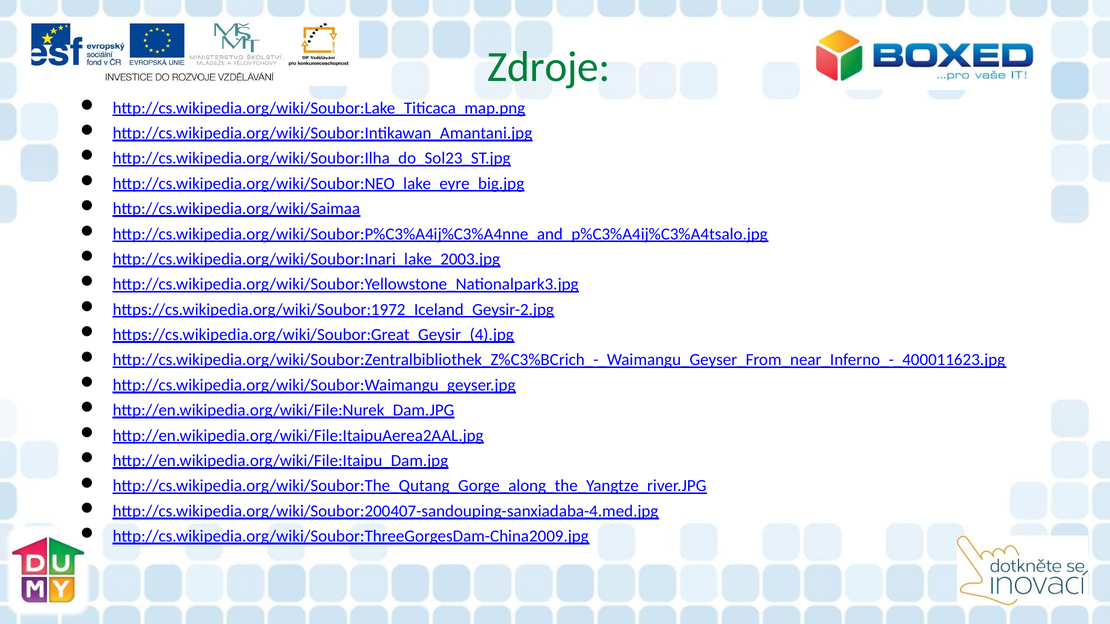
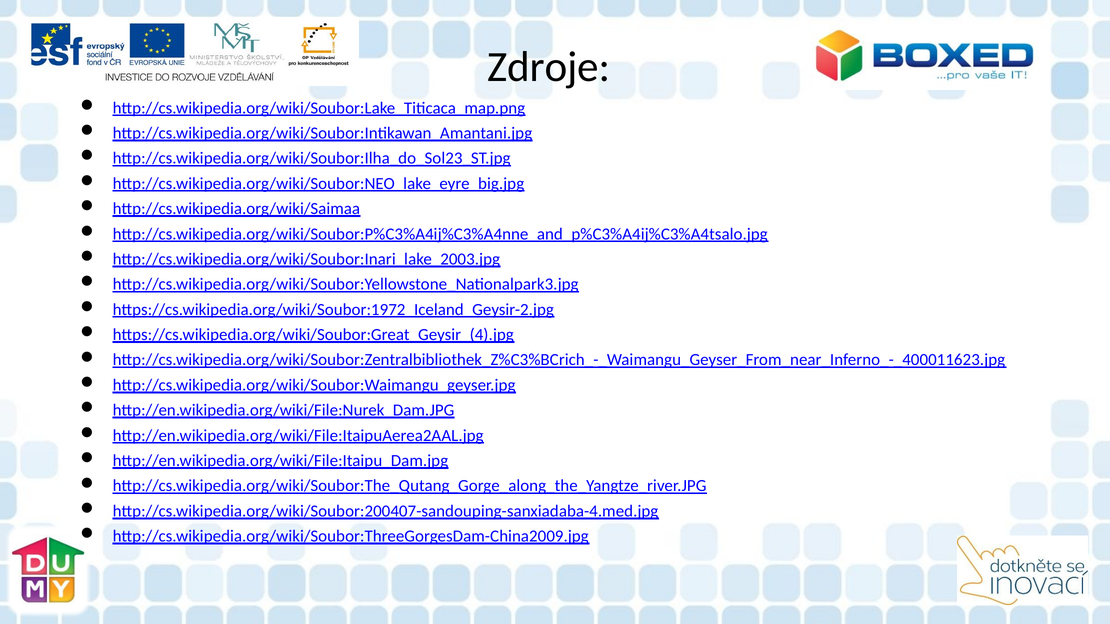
Zdroje colour: green -> black
